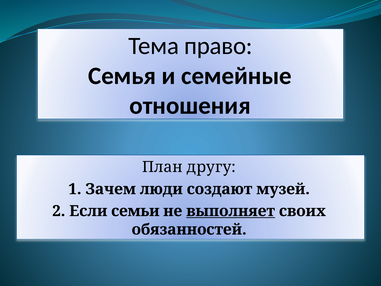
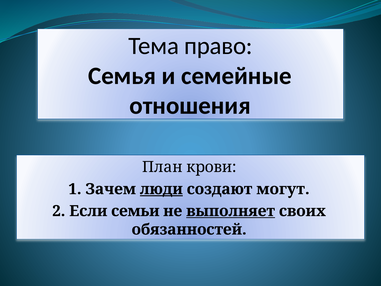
другу: другу -> крови
люди underline: none -> present
музей: музей -> могут
